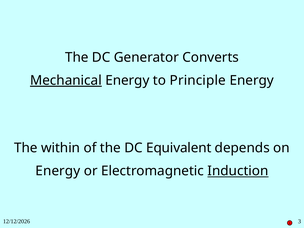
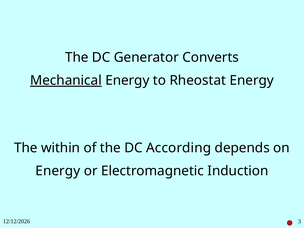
Principle: Principle -> Rheostat
Equivalent: Equivalent -> According
Induction underline: present -> none
